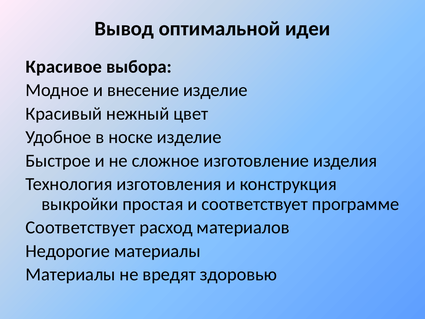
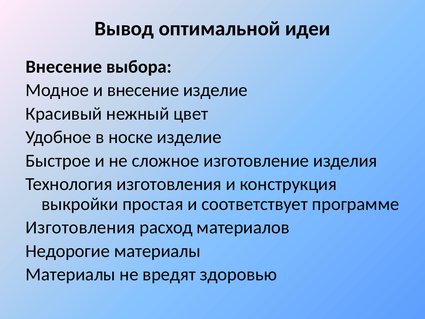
Красивое at (64, 67): Красивое -> Внесение
Соответствует at (80, 227): Соответствует -> Изготовления
